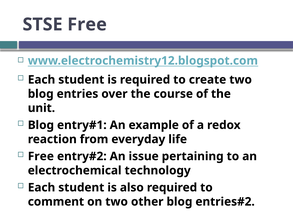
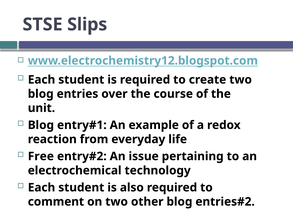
STSE Free: Free -> Slips
